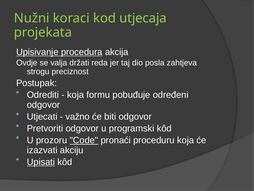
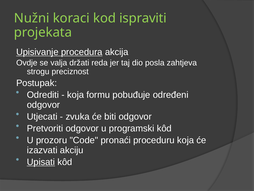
utjecaja: utjecaja -> ispraviti
važno: važno -> zvuka
Code underline: present -> none
